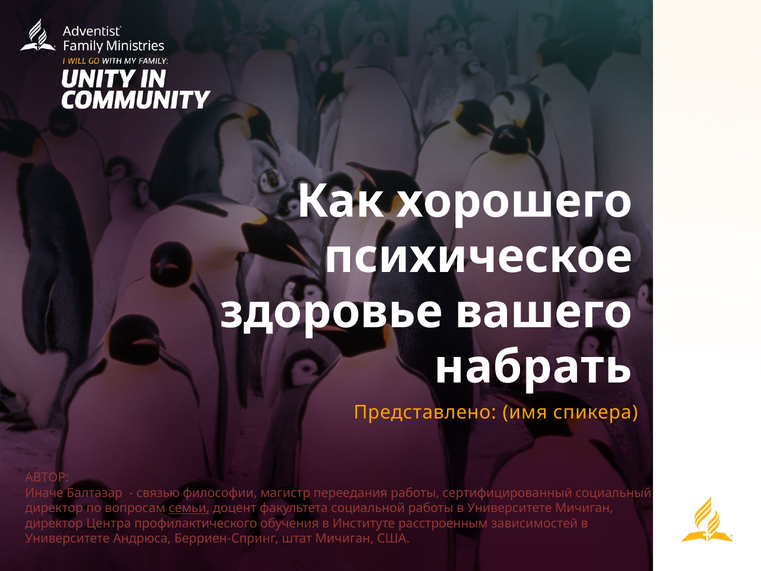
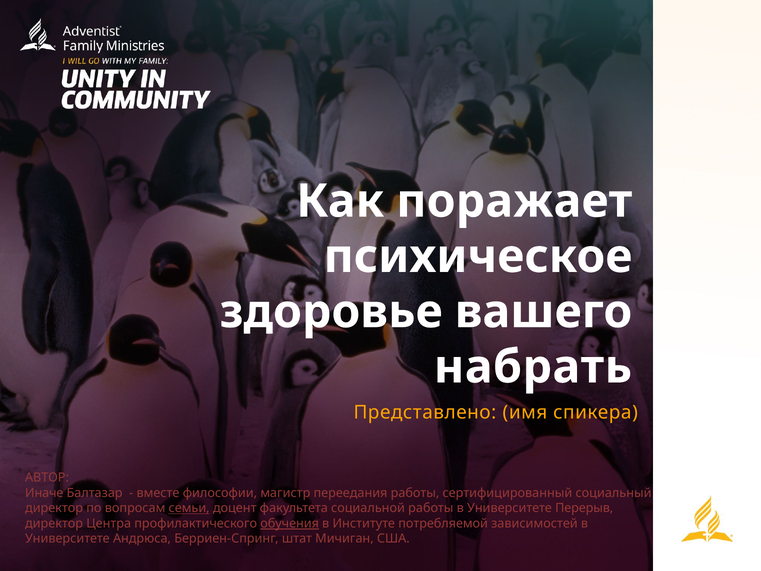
хорошего: хорошего -> поражает
связью: связью -> вместе
Университете Мичиган: Мичиган -> Перерыв
обучения underline: none -> present
расстроенным: расстроенным -> потребляемой
